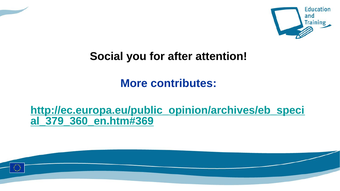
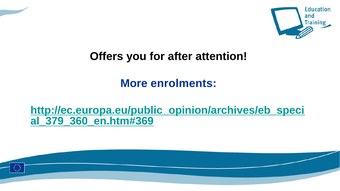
Social: Social -> Offers
contributes: contributes -> enrolments
